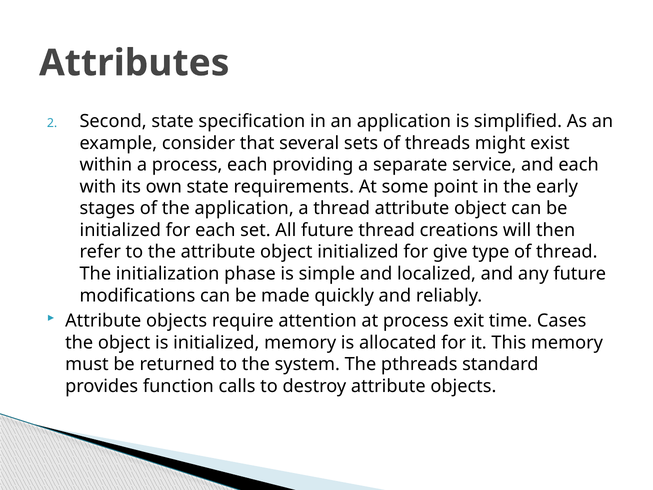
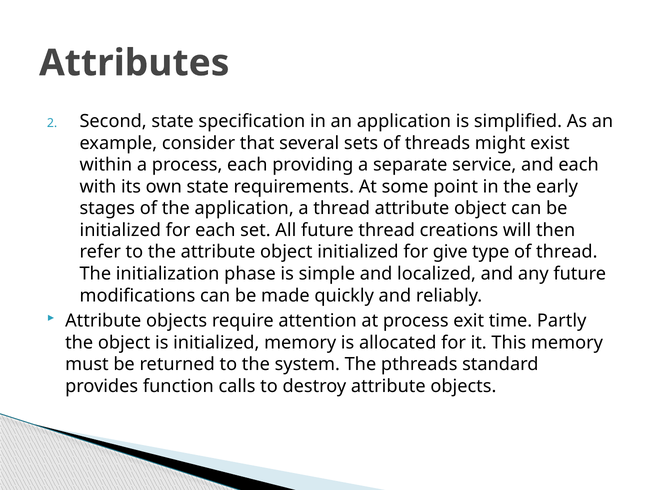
Cases: Cases -> Partly
